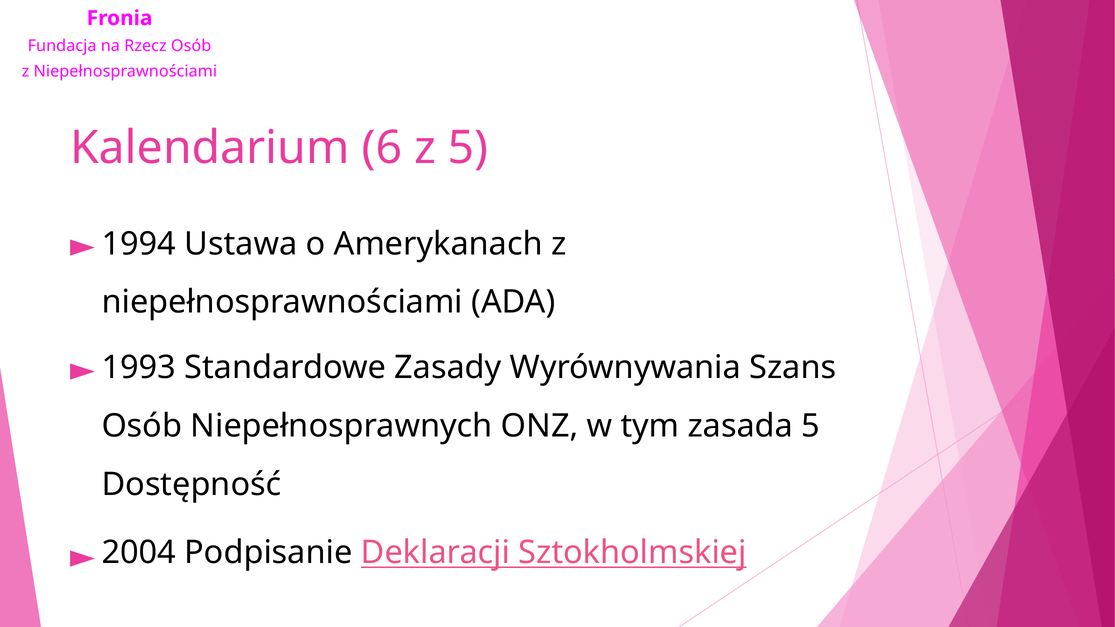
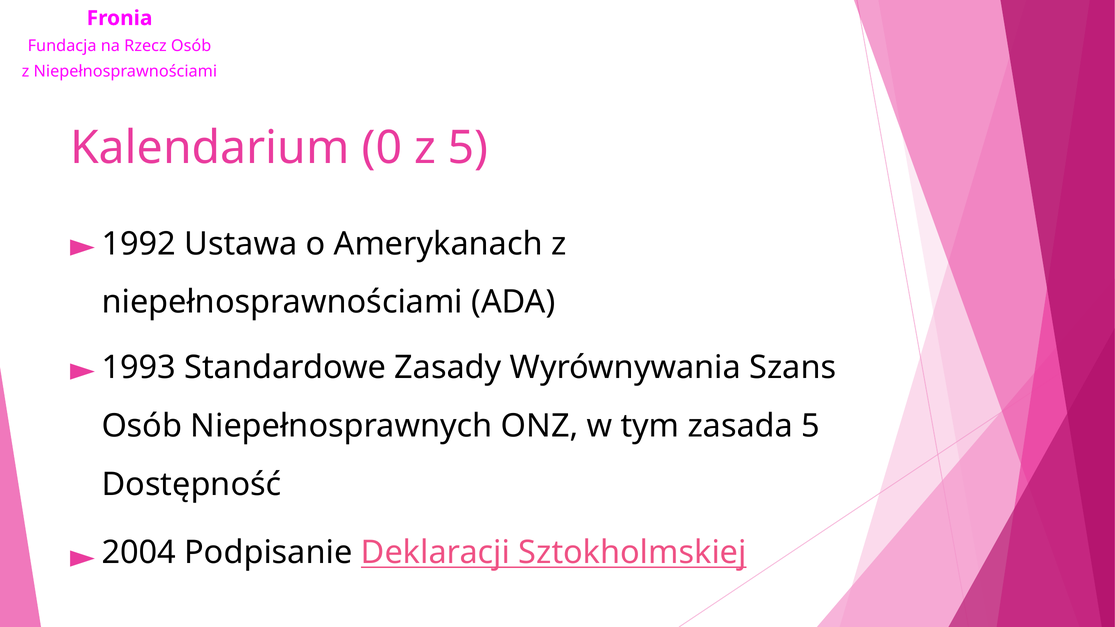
6: 6 -> 0
1994: 1994 -> 1992
